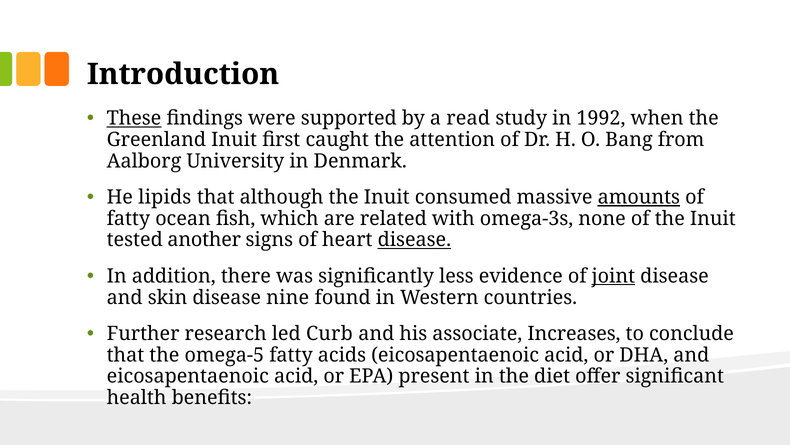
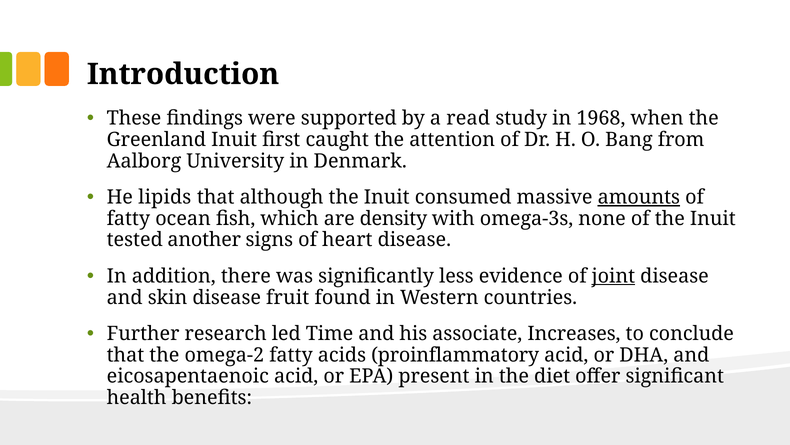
These underline: present -> none
1992: 1992 -> 1968
related: related -> density
disease at (414, 240) underline: present -> none
nine: nine -> fruit
Curb: Curb -> Time
omega-5: omega-5 -> omega-2
acids eicosapentaenoic: eicosapentaenoic -> proinflammatory
